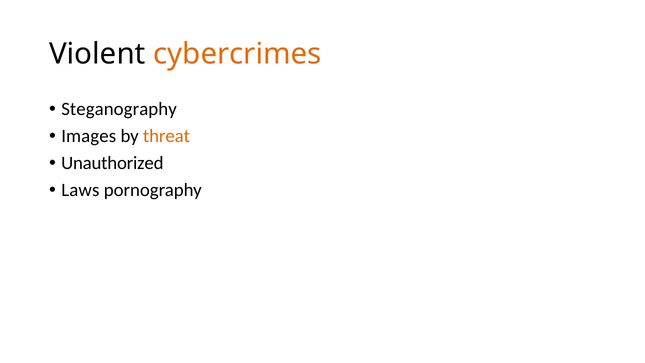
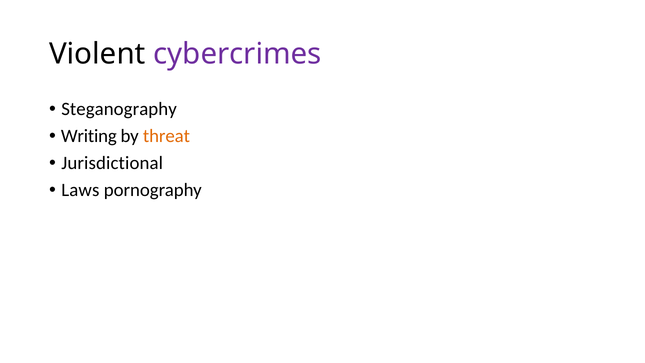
cybercrimes colour: orange -> purple
Images: Images -> Writing
Unauthorized: Unauthorized -> Jurisdictional
